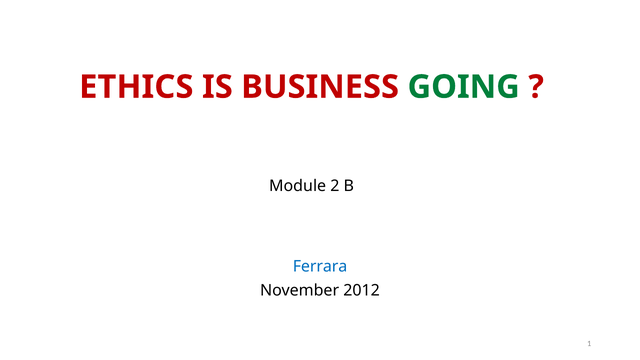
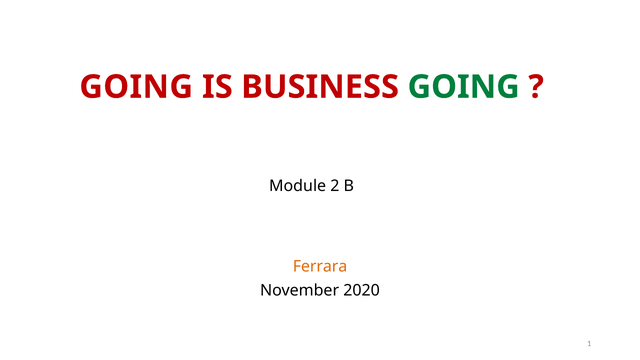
ETHICS at (136, 87): ETHICS -> GOING
Ferrara colour: blue -> orange
2012: 2012 -> 2020
